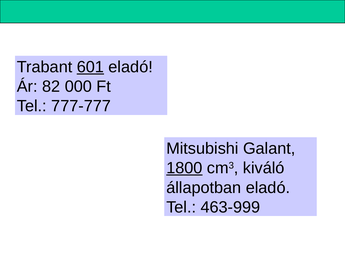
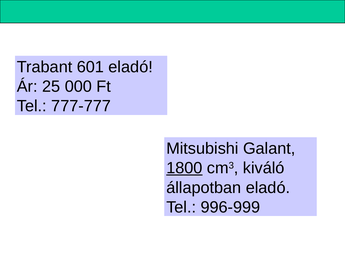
601 underline: present -> none
82: 82 -> 25
463-999: 463-999 -> 996-999
